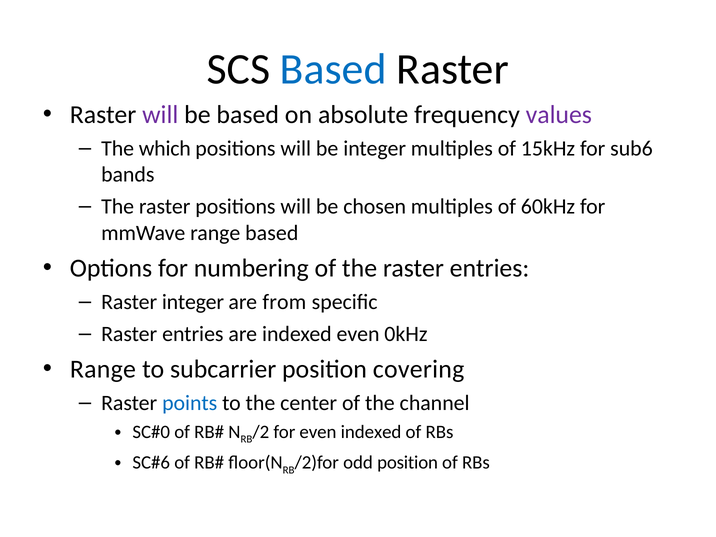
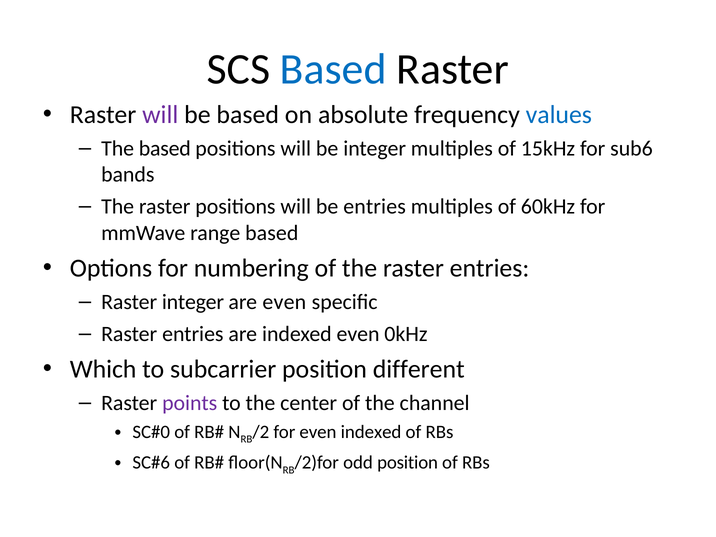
values colour: purple -> blue
The which: which -> based
be chosen: chosen -> entries
are from: from -> even
Range at (103, 369): Range -> Which
covering: covering -> different
points colour: blue -> purple
